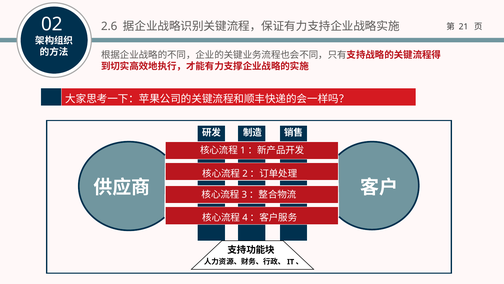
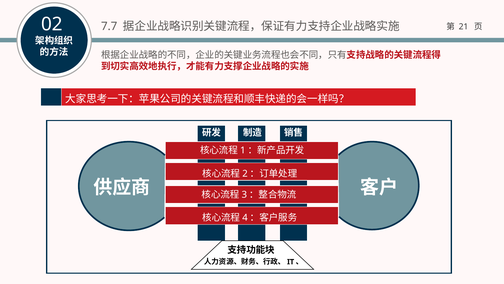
2.6: 2.6 -> 7.7
